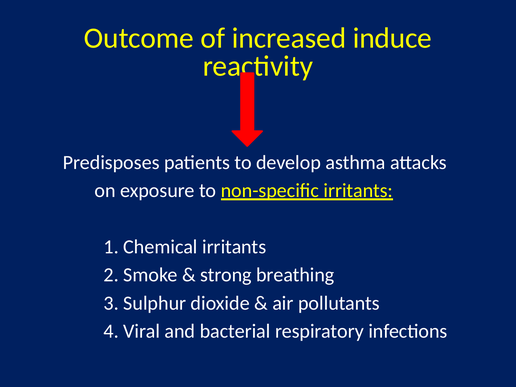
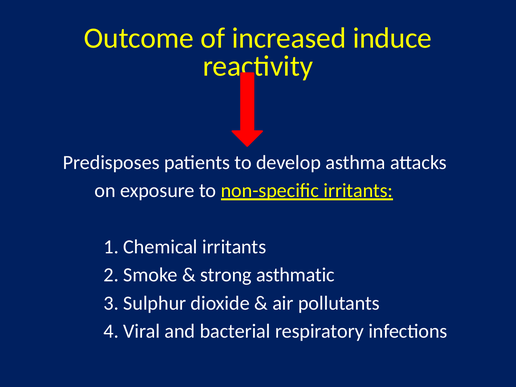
breathing: breathing -> asthmatic
